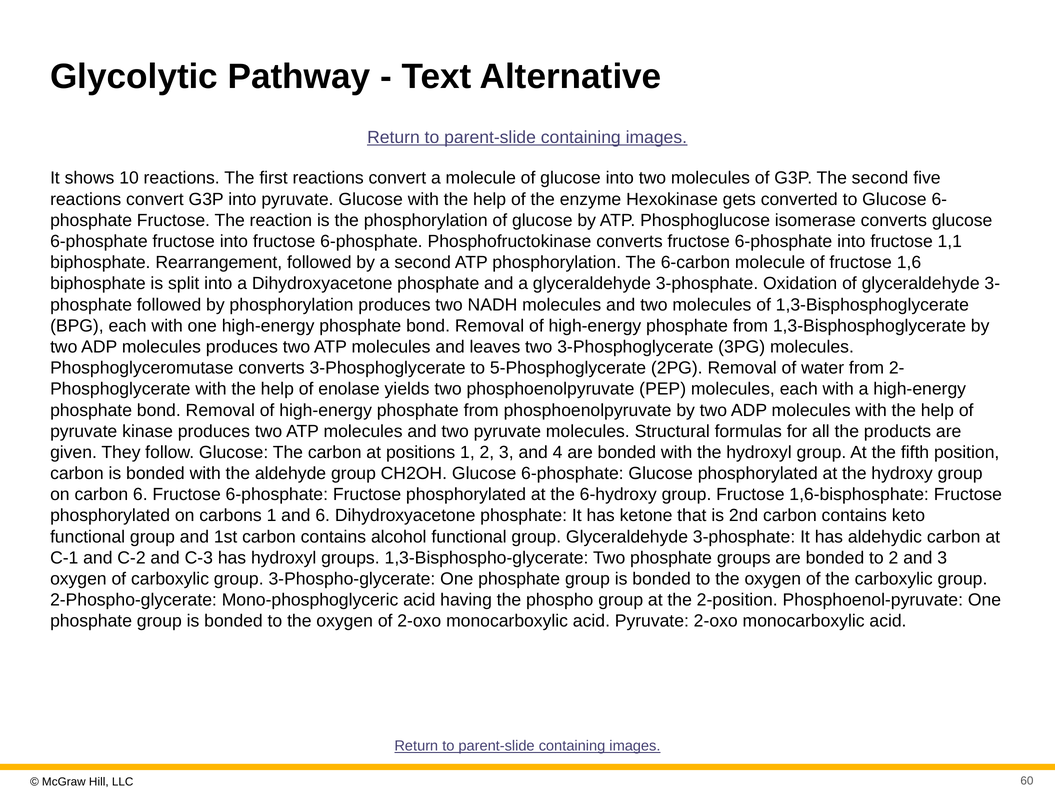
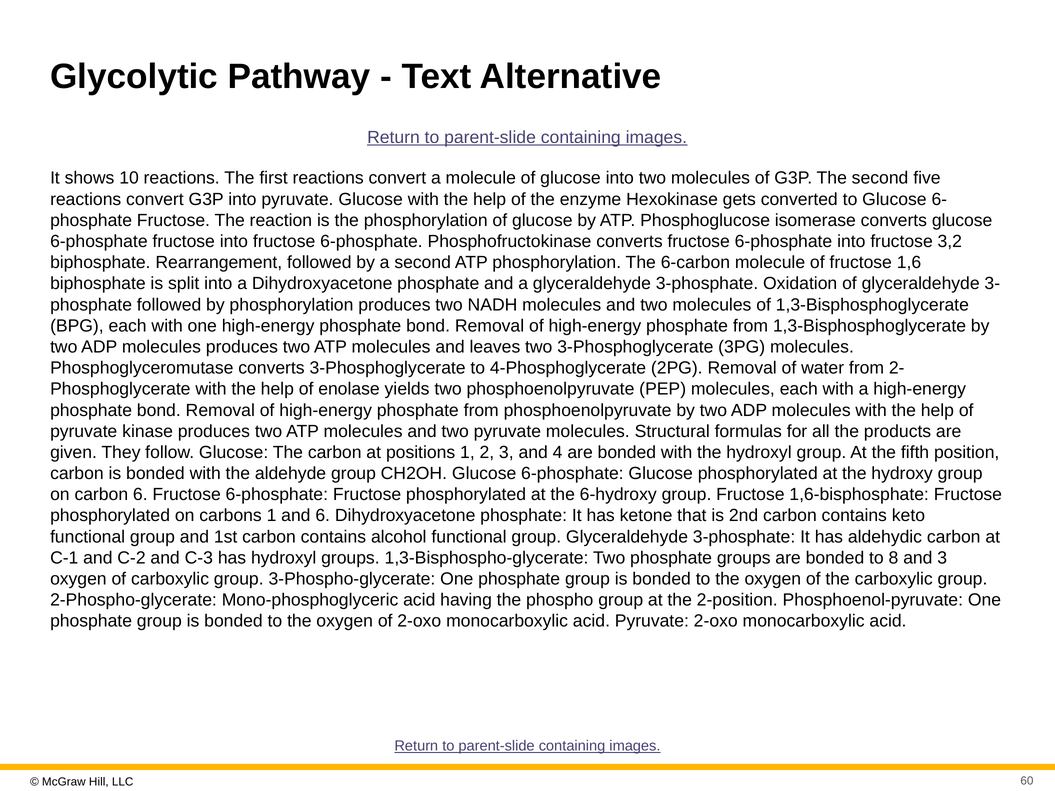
1,1: 1,1 -> 3,2
5-Phosphoglycerate: 5-Phosphoglycerate -> 4-Phosphoglycerate
to 2: 2 -> 8
